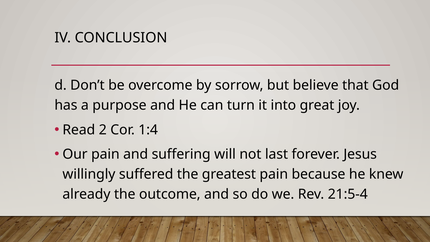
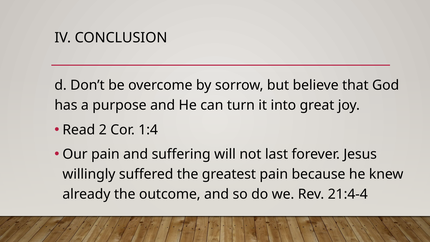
21:5-4: 21:5-4 -> 21:4-4
